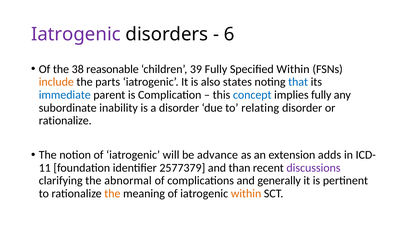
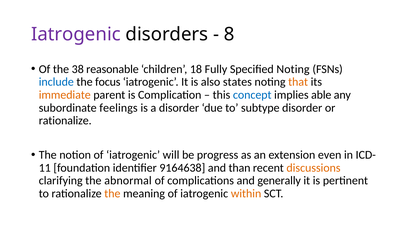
6: 6 -> 8
39: 39 -> 18
Specified Within: Within -> Noting
include colour: orange -> blue
parts: parts -> focus
that colour: blue -> orange
immediate colour: blue -> orange
implies fully: fully -> able
inability: inability -> feelings
relating: relating -> subtype
advance: advance -> progress
adds: adds -> even
2577379: 2577379 -> 9164638
discussions colour: purple -> orange
